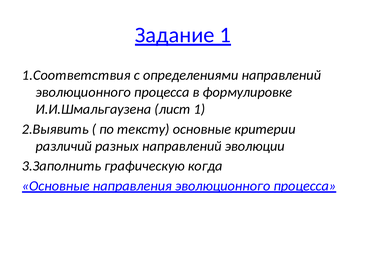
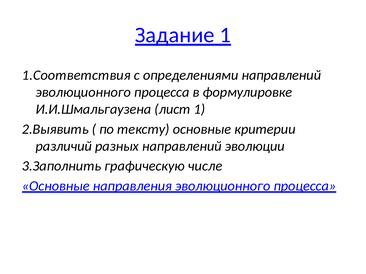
когда: когда -> числе
